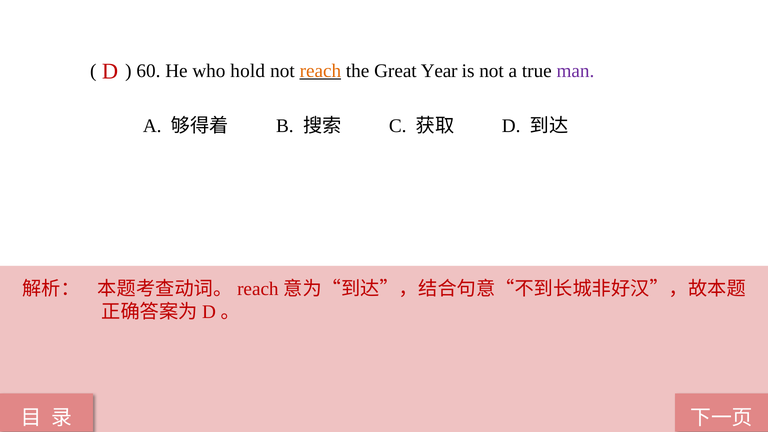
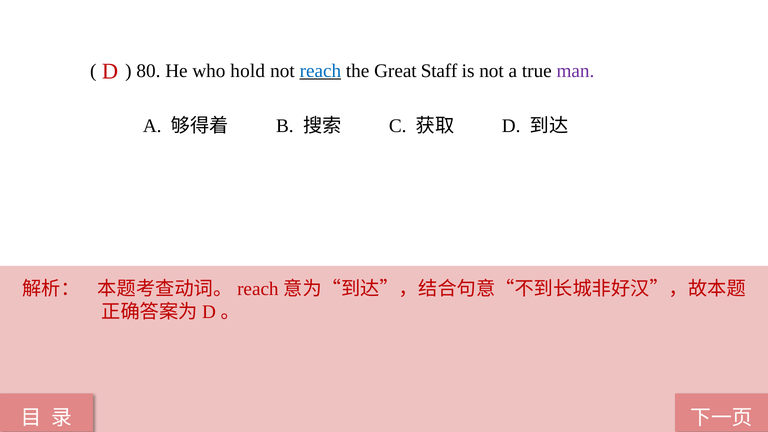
60: 60 -> 80
reach colour: orange -> blue
Year: Year -> Staff
